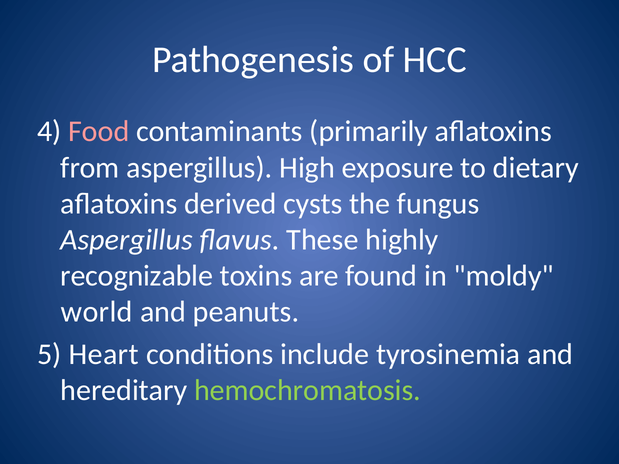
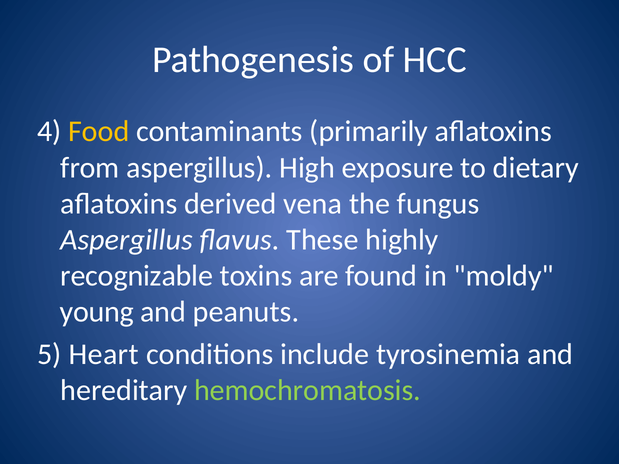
Food colour: pink -> yellow
cysts: cysts -> vena
world: world -> young
